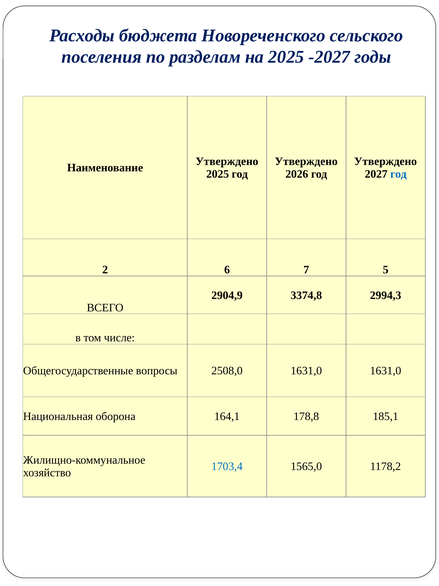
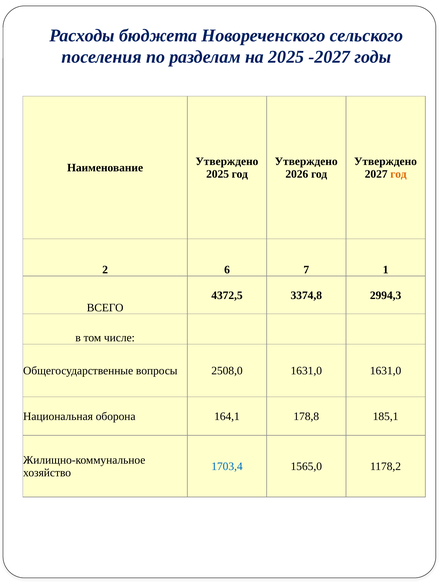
год at (398, 174) colour: blue -> orange
5: 5 -> 1
2904,9: 2904,9 -> 4372,5
